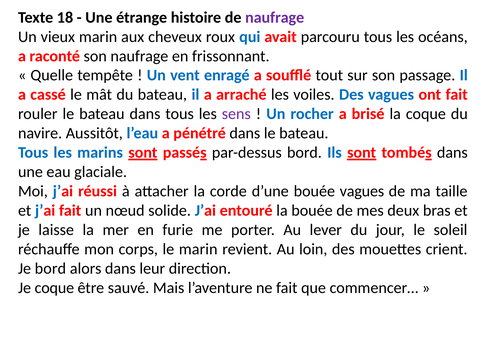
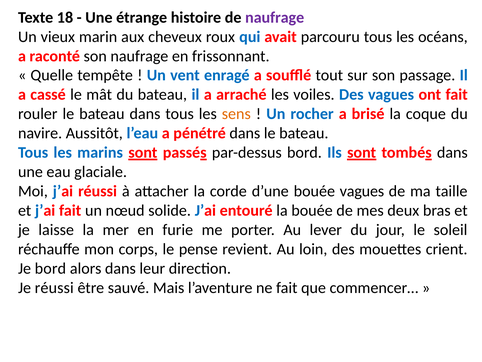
sens colour: purple -> orange
le marin: marin -> pense
Je coque: coque -> réussi
